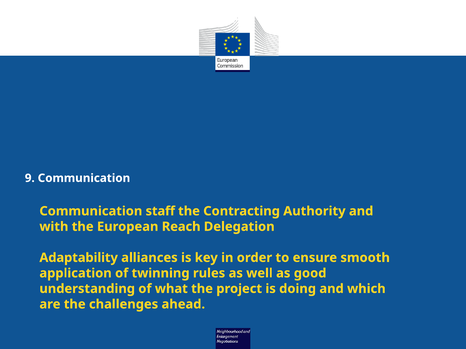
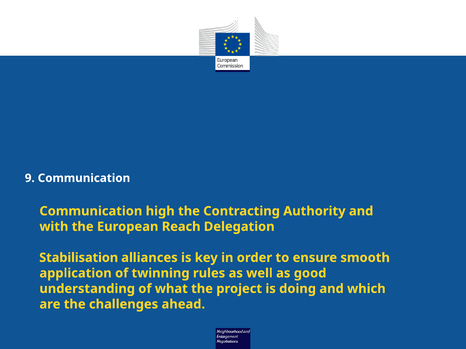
staff: staff -> high
Adaptability: Adaptability -> Stabilisation
